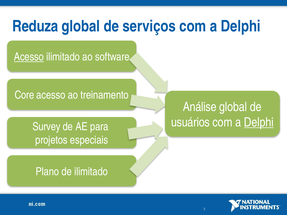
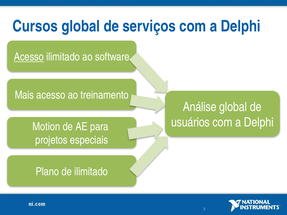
Reduza: Reduza -> Cursos
Core: Core -> Mais
Delphi at (259, 122) underline: present -> none
Survey: Survey -> Motion
